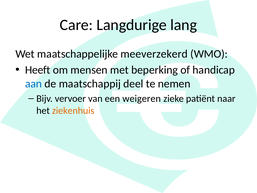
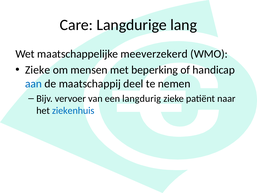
Heeft at (38, 70): Heeft -> Zieke
weigeren: weigeren -> langdurig
ziekenhuis colour: orange -> blue
